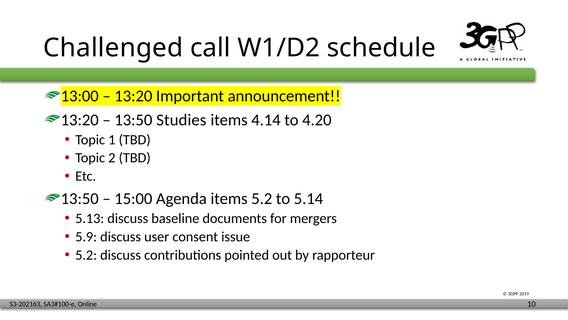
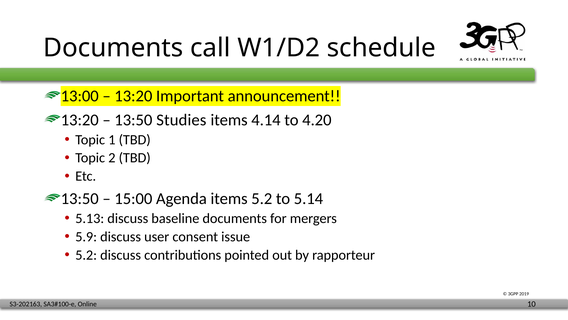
Challenged at (113, 48): Challenged -> Documents
